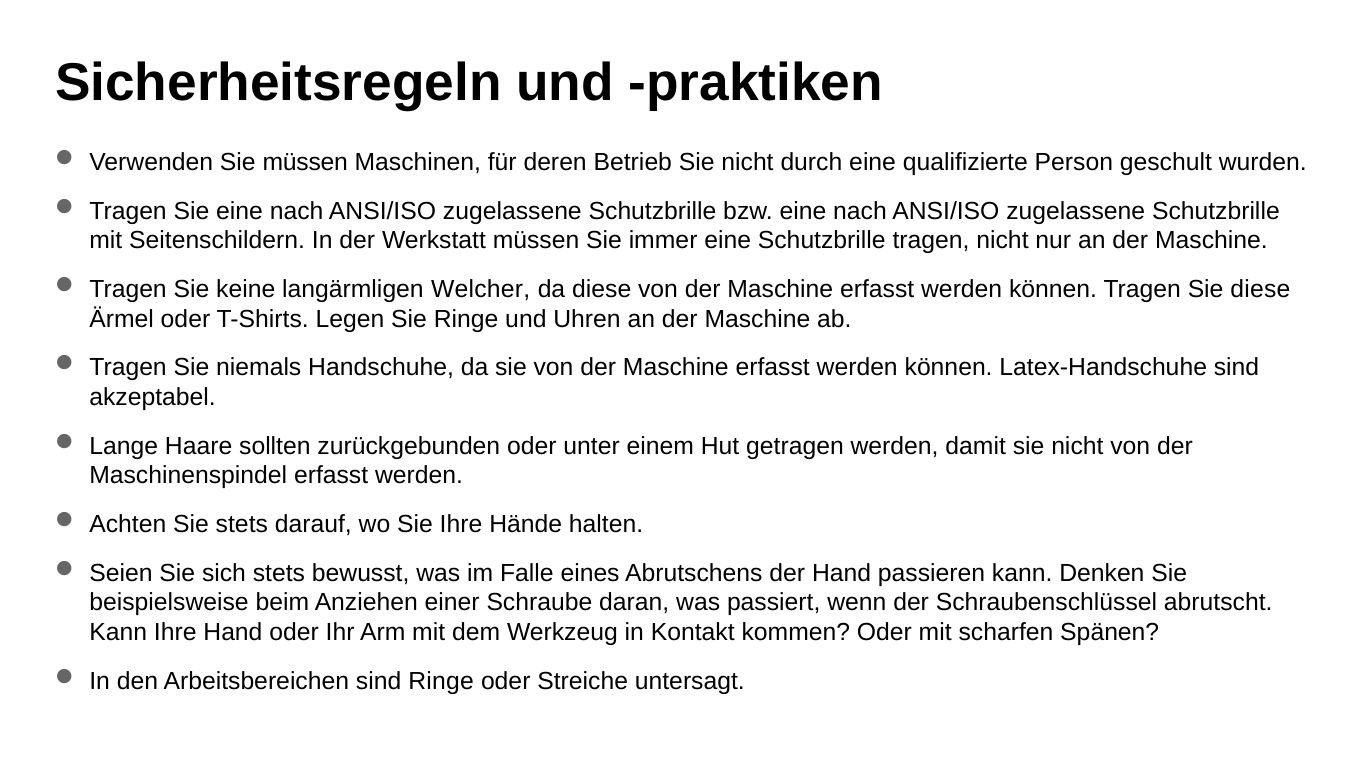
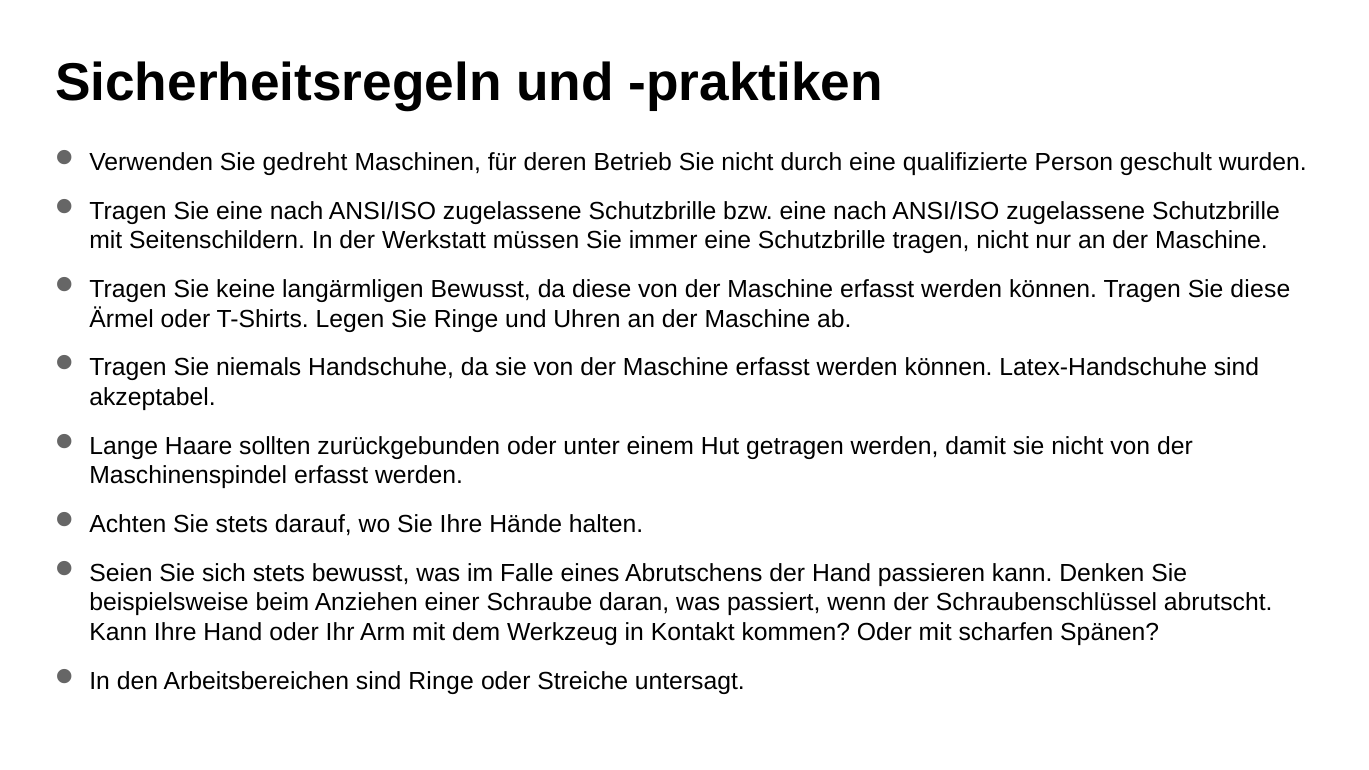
Sie müssen: müssen -> gedreht
langärmligen Welcher: Welcher -> Bewusst
